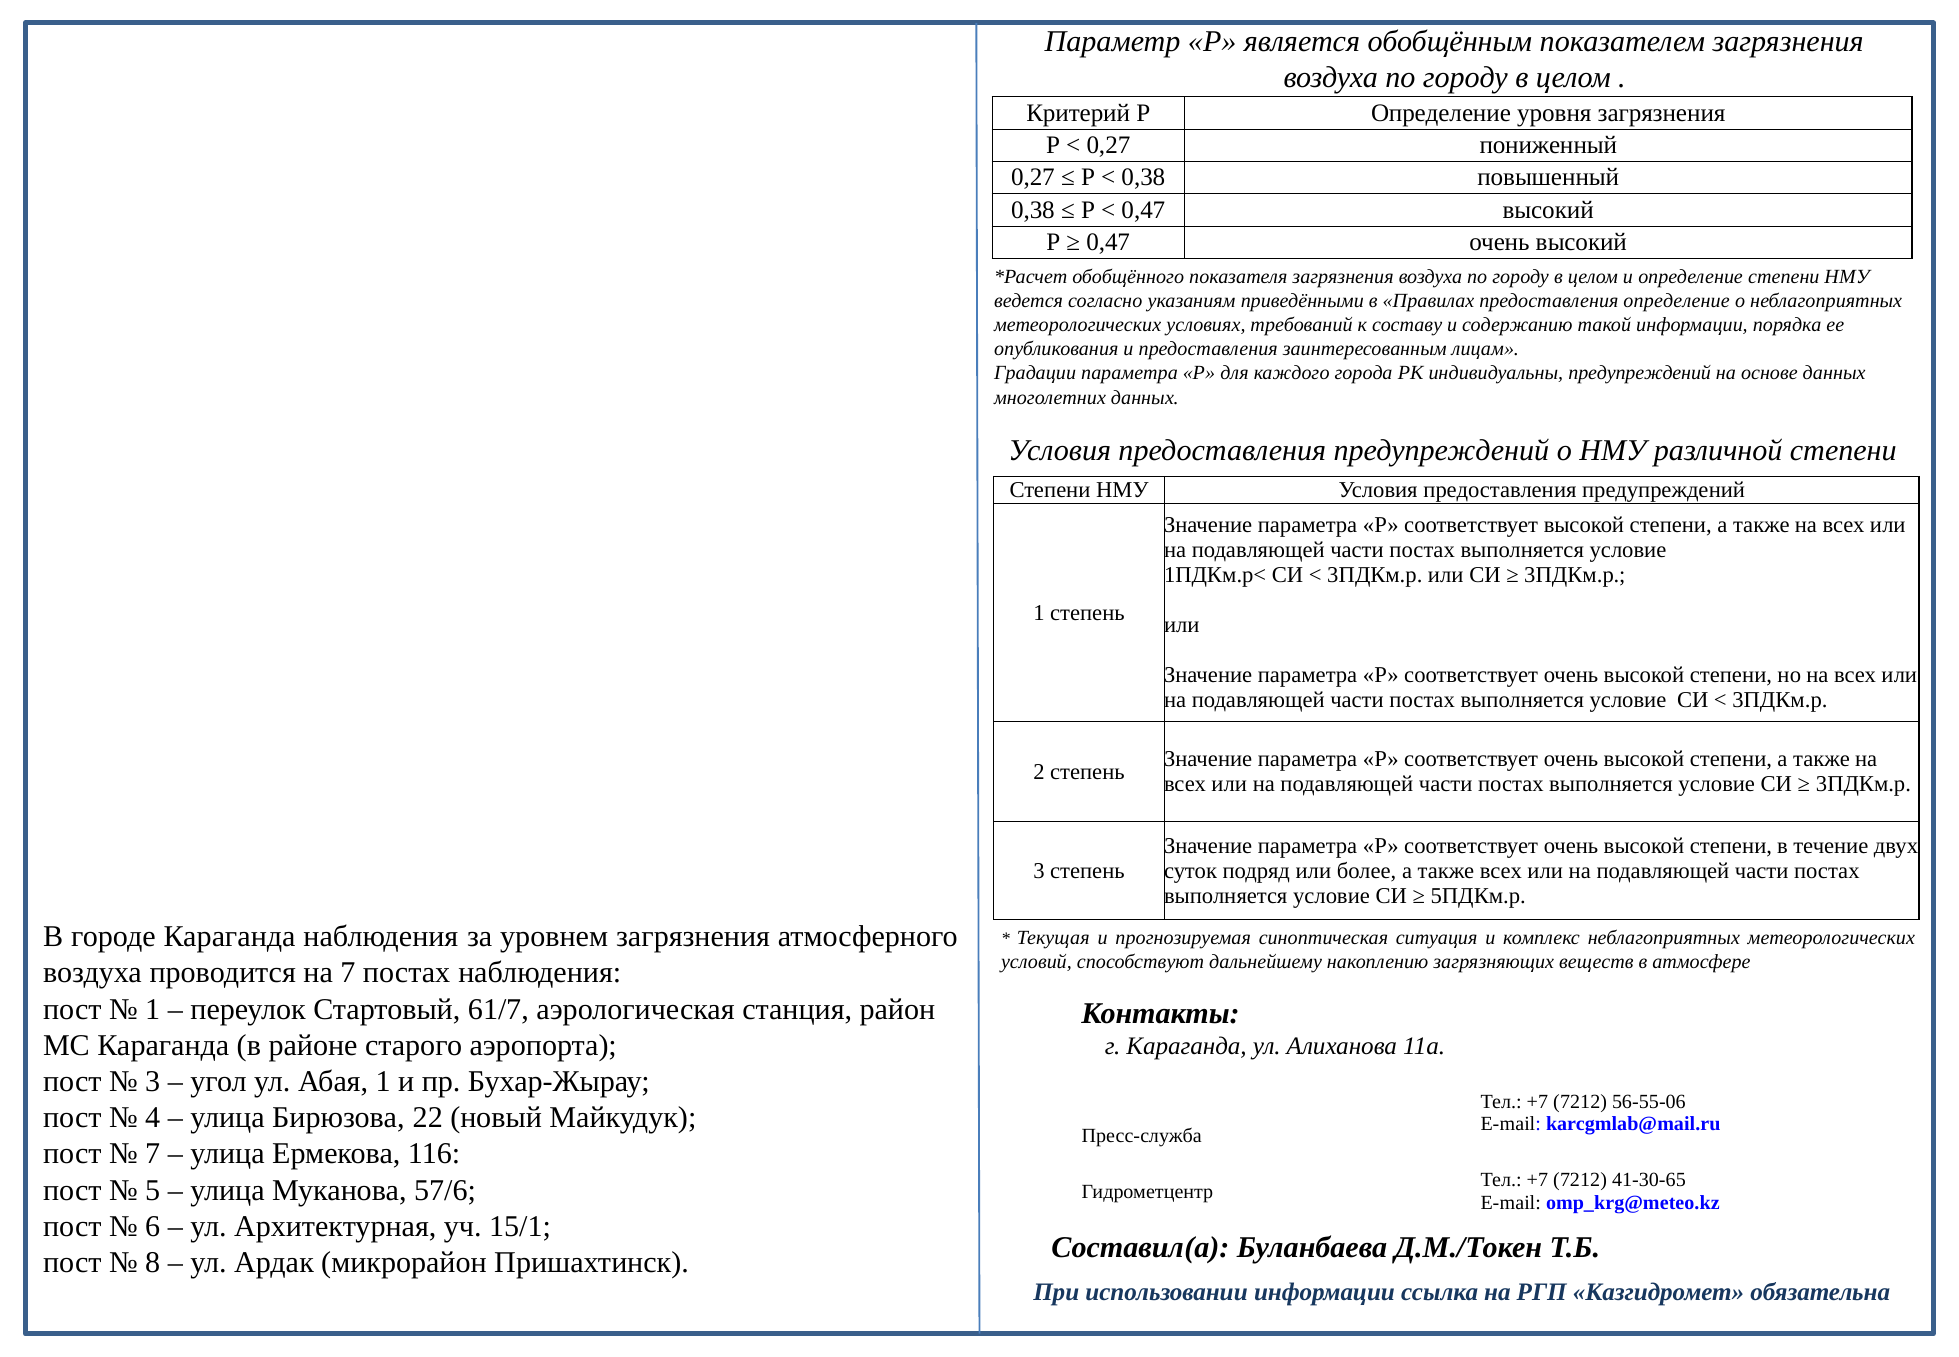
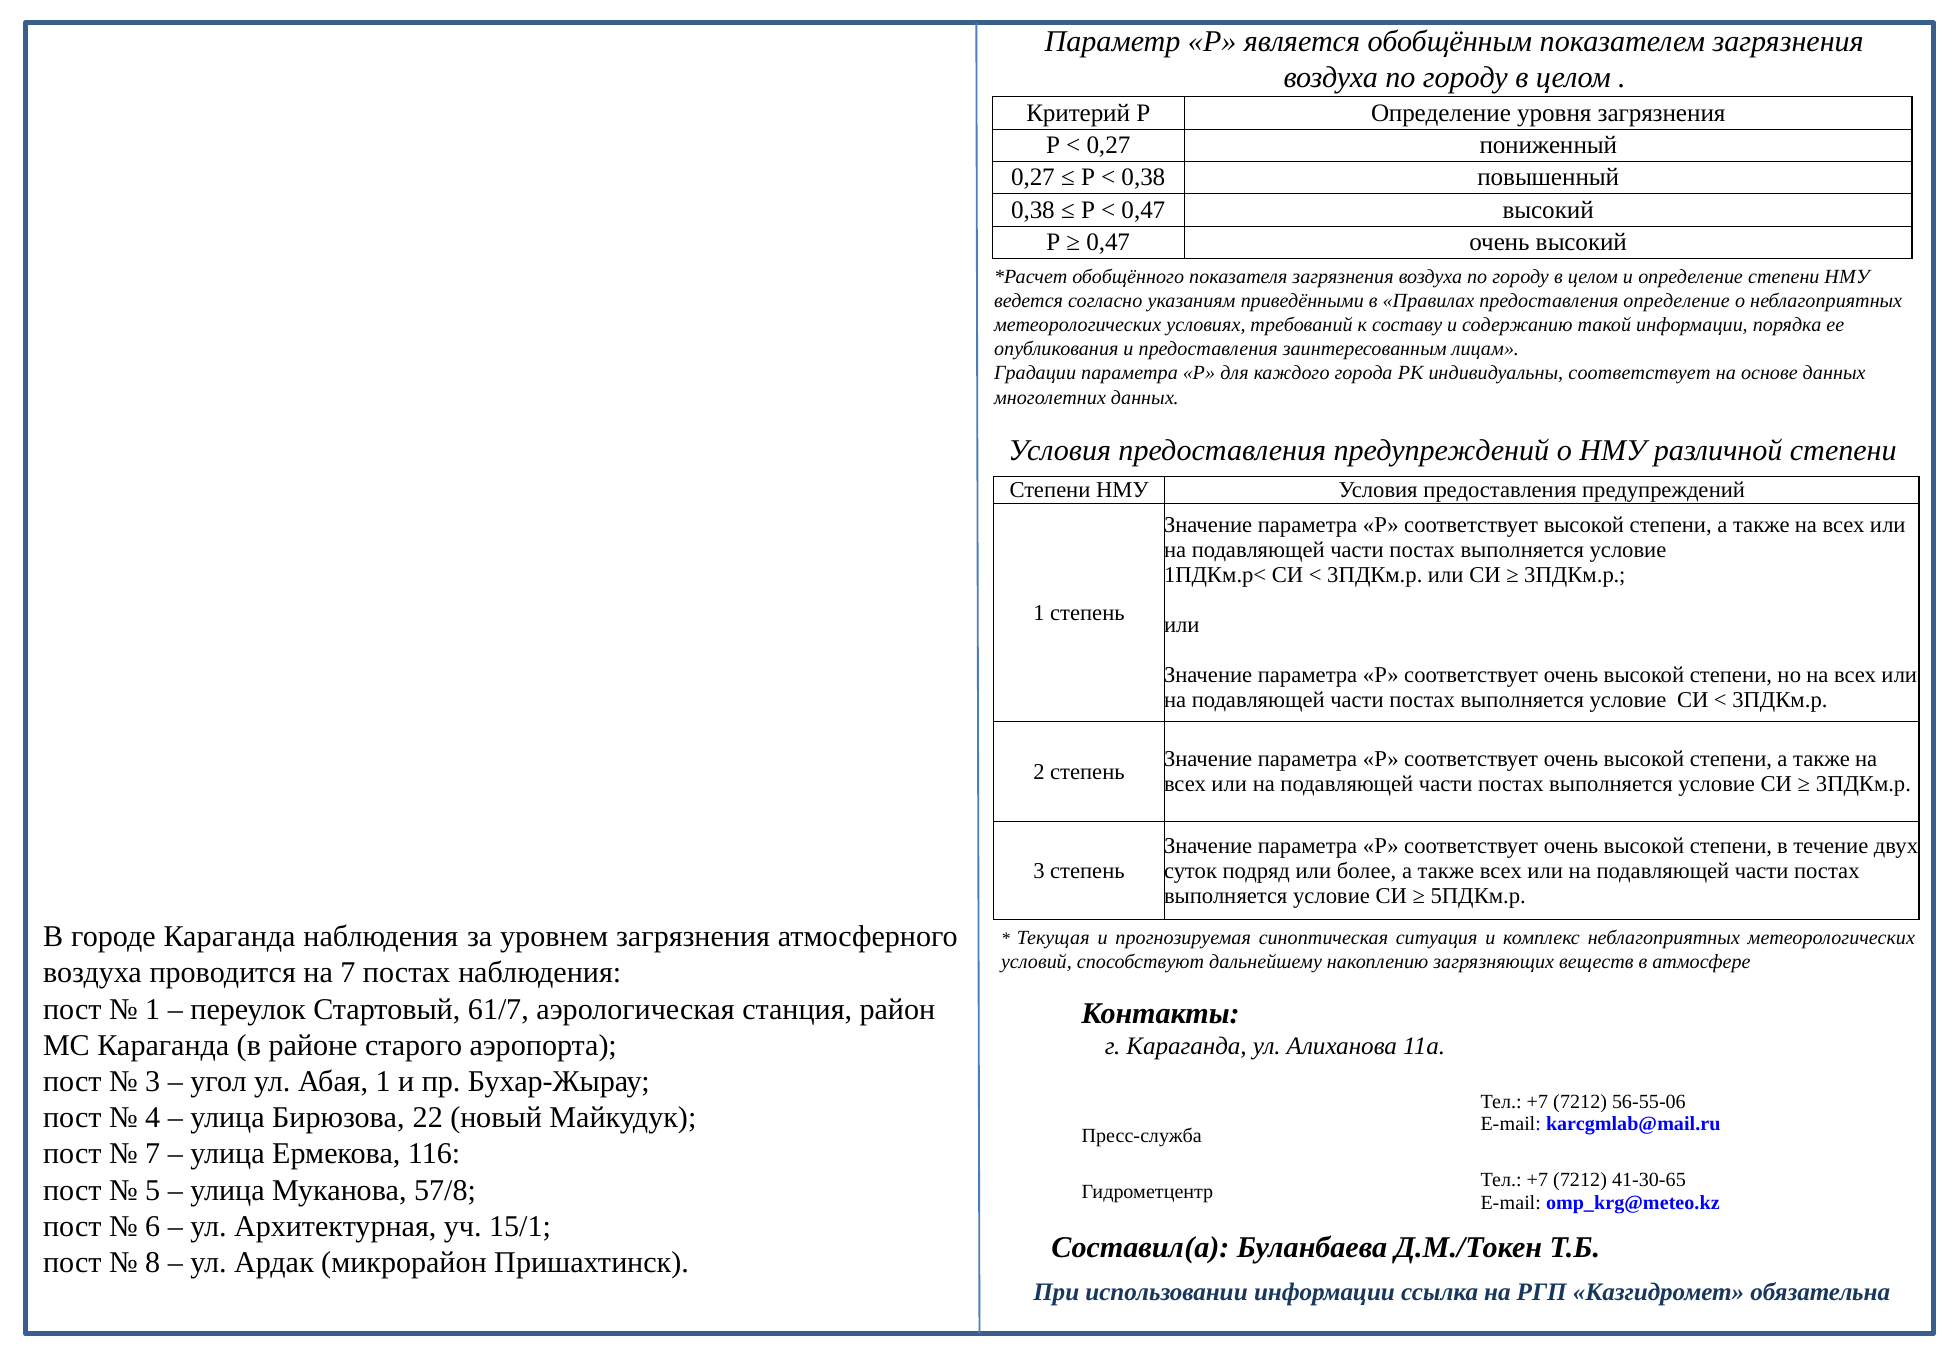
индивидуальны предупреждений: предупреждений -> соответствует
57/6: 57/6 -> 57/8
